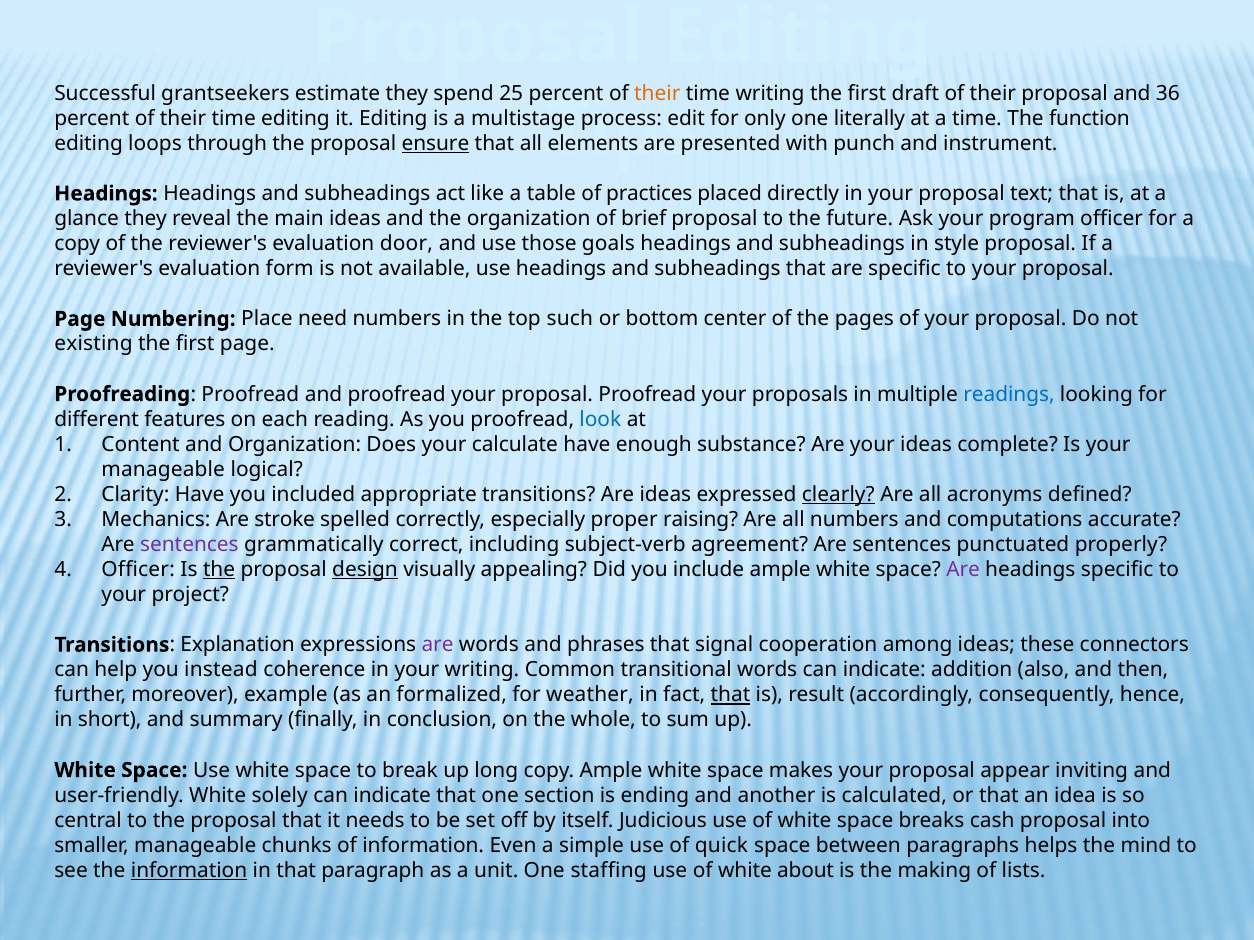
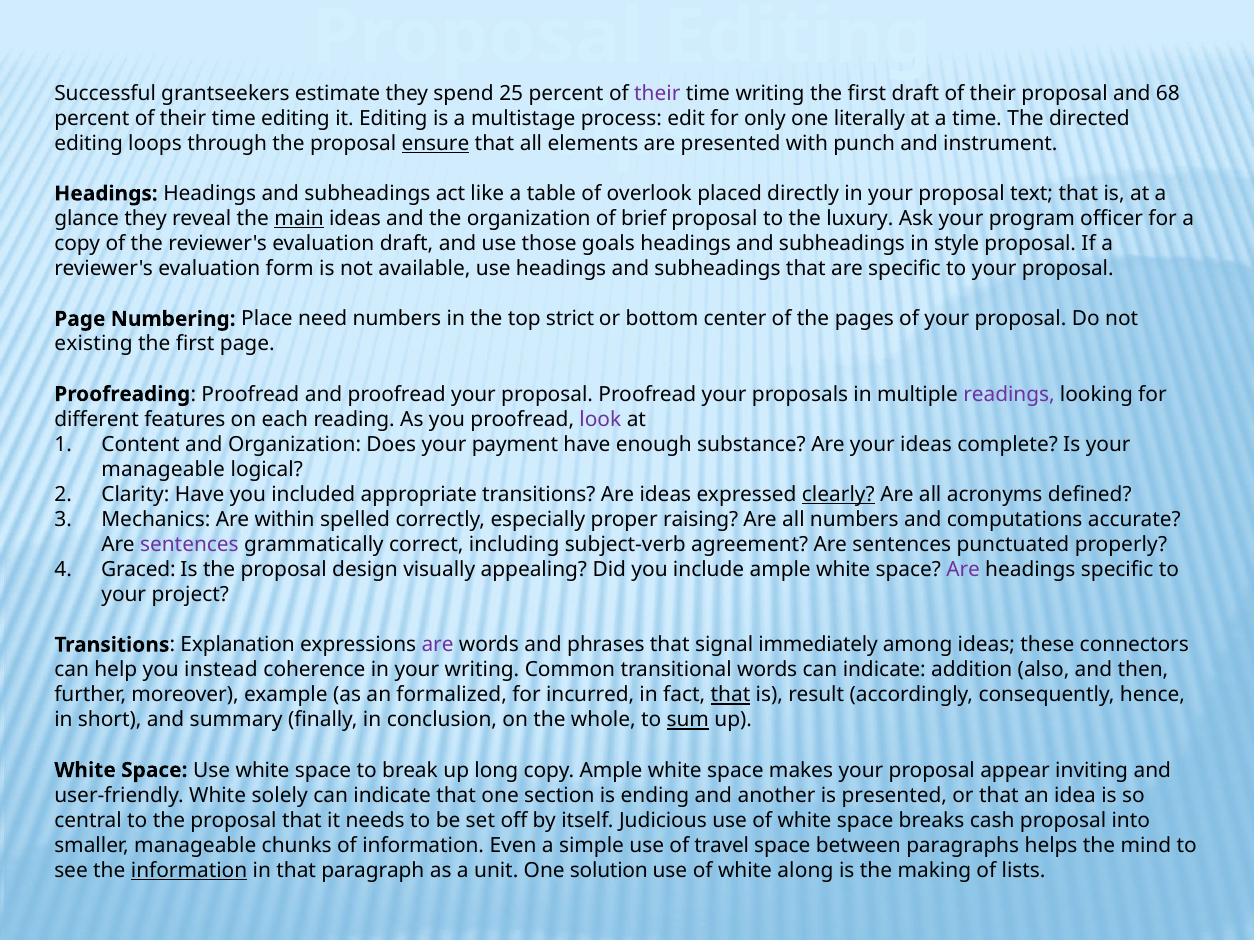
their at (657, 93) colour: orange -> purple
36: 36 -> 68
function: function -> directed
practices: practices -> overlook
main underline: none -> present
future: future -> luxury
evaluation door: door -> draft
such: such -> strict
readings colour: blue -> purple
look colour: blue -> purple
calculate: calculate -> payment
stroke: stroke -> within
Officer at (138, 570): Officer -> Graced
the at (219, 570) underline: present -> none
design underline: present -> none
cooperation: cooperation -> immediately
weather: weather -> incurred
sum underline: none -> present
is calculated: calculated -> presented
quick: quick -> travel
staffing: staffing -> solution
about: about -> along
